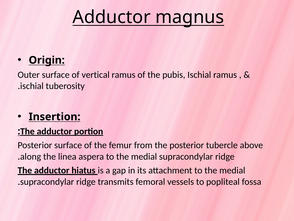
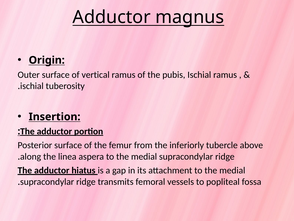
the posterior: posterior -> inferiorly
